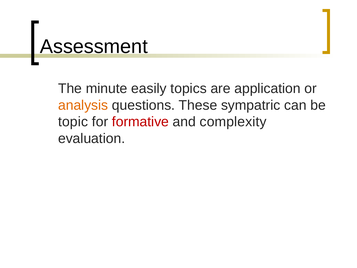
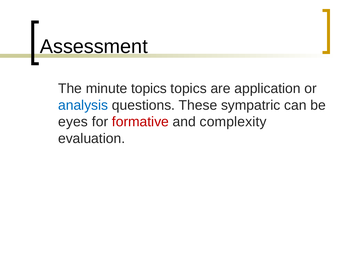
minute easily: easily -> topics
analysis colour: orange -> blue
topic: topic -> eyes
